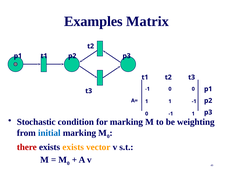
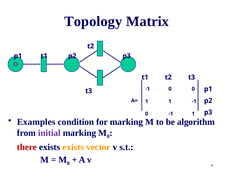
Examples: Examples -> Topology
Stochastic: Stochastic -> Examples
weighting: weighting -> algorithm
initial colour: blue -> purple
